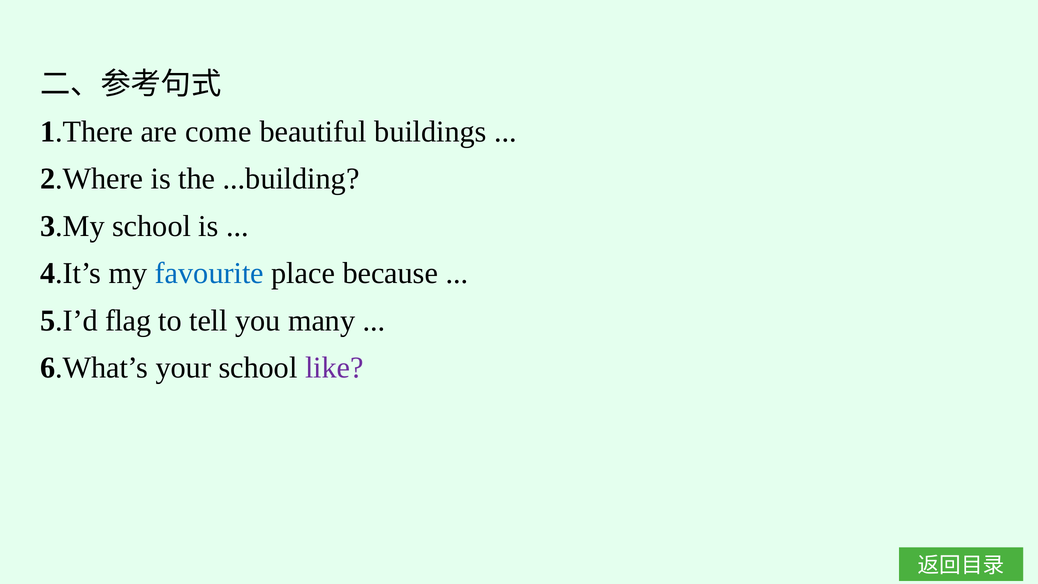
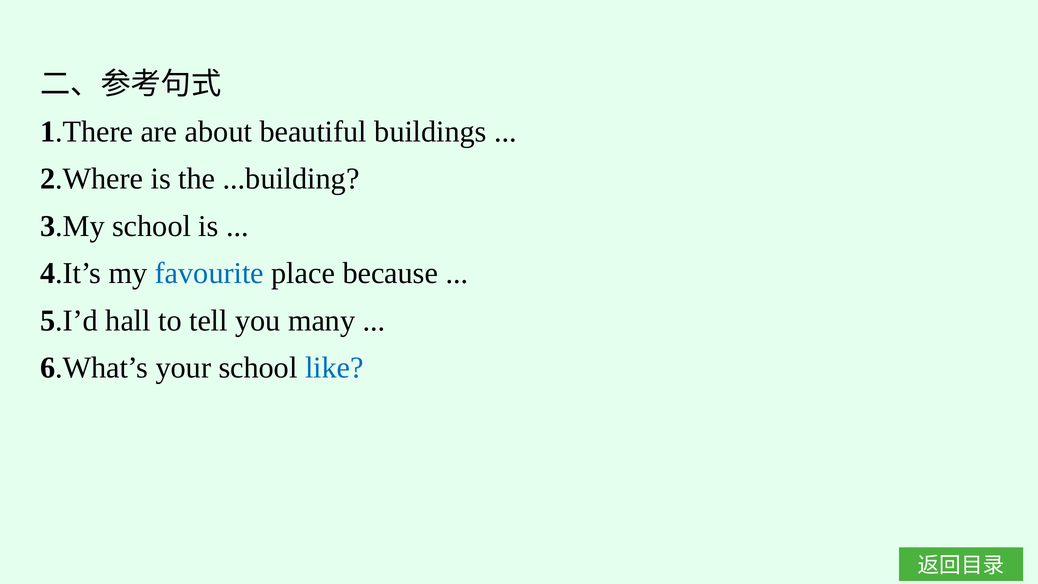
come: come -> about
flag: flag -> hall
like colour: purple -> blue
